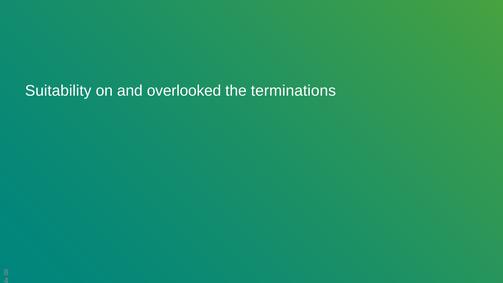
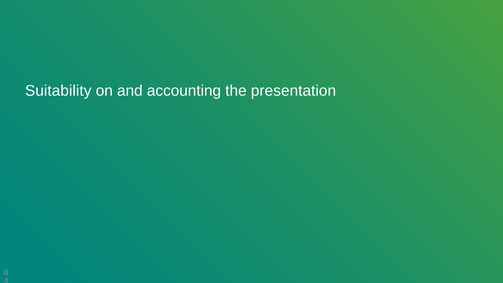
overlooked: overlooked -> accounting
terminations: terminations -> presentation
